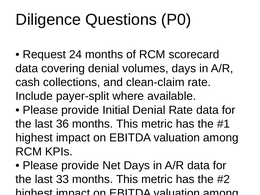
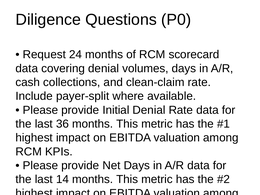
33: 33 -> 14
